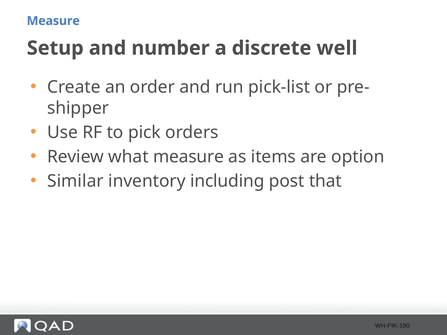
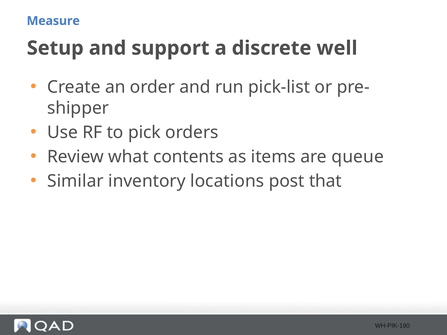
number: number -> support
what measure: measure -> contents
option: option -> queue
including: including -> locations
